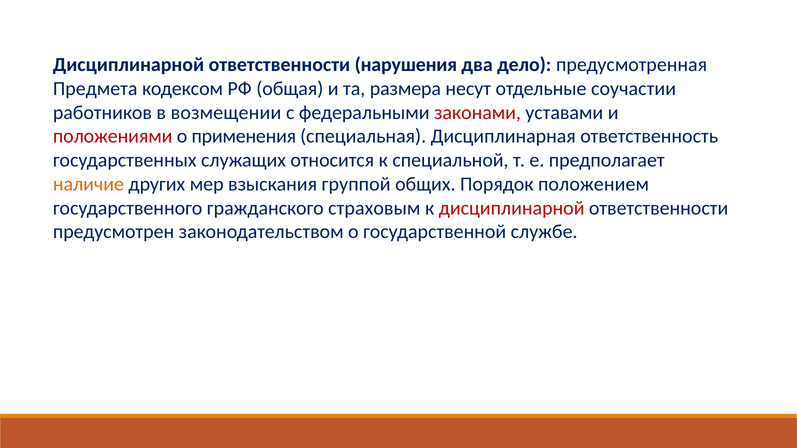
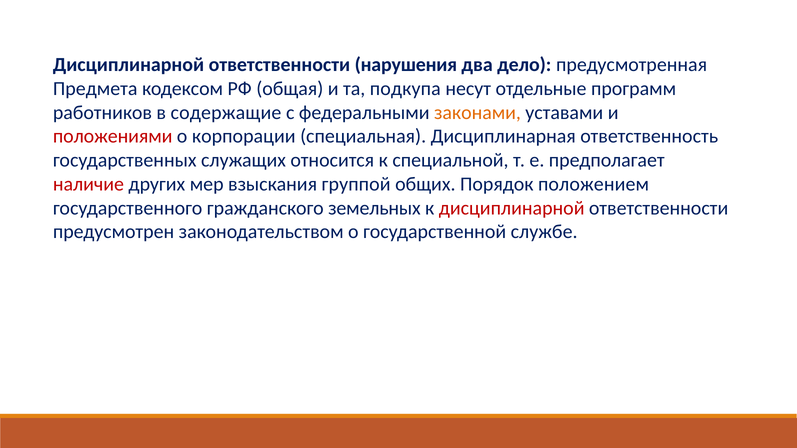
размера: размера -> подкупа
соучастии: соучастии -> программ
возмещении: возмещении -> содержащие
законами colour: red -> orange
применения: применения -> корпорации
наличие colour: orange -> red
страховым: страховым -> земельных
